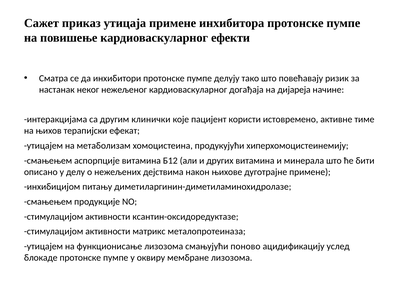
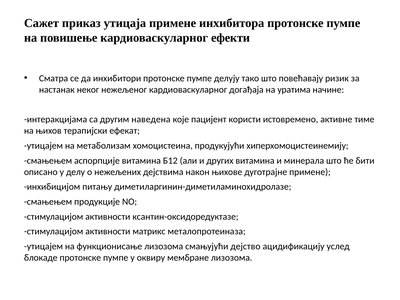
дијареја: дијареја -> уратима
клинички: клинички -> наведена
поново: поново -> дејство
